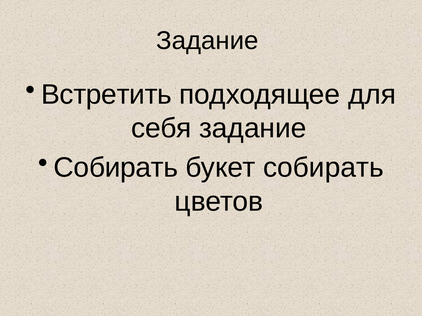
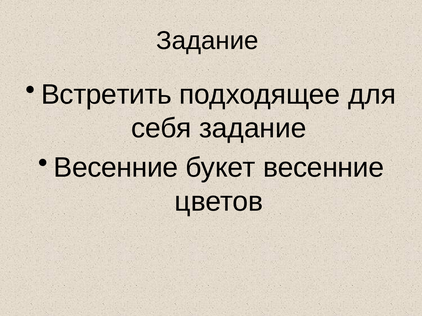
Собирать at (116, 168): Собирать -> Весенние
букет собирать: собирать -> весенние
